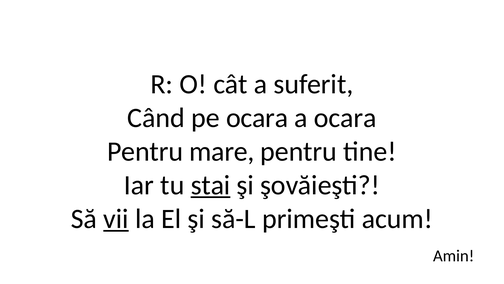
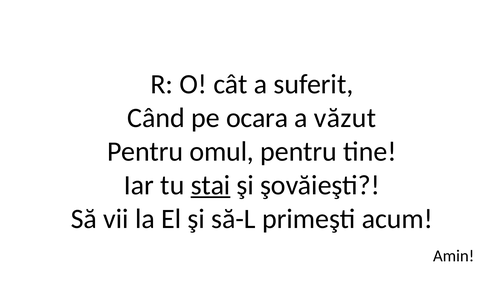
a ocara: ocara -> văzut
mare: mare -> omul
vii underline: present -> none
